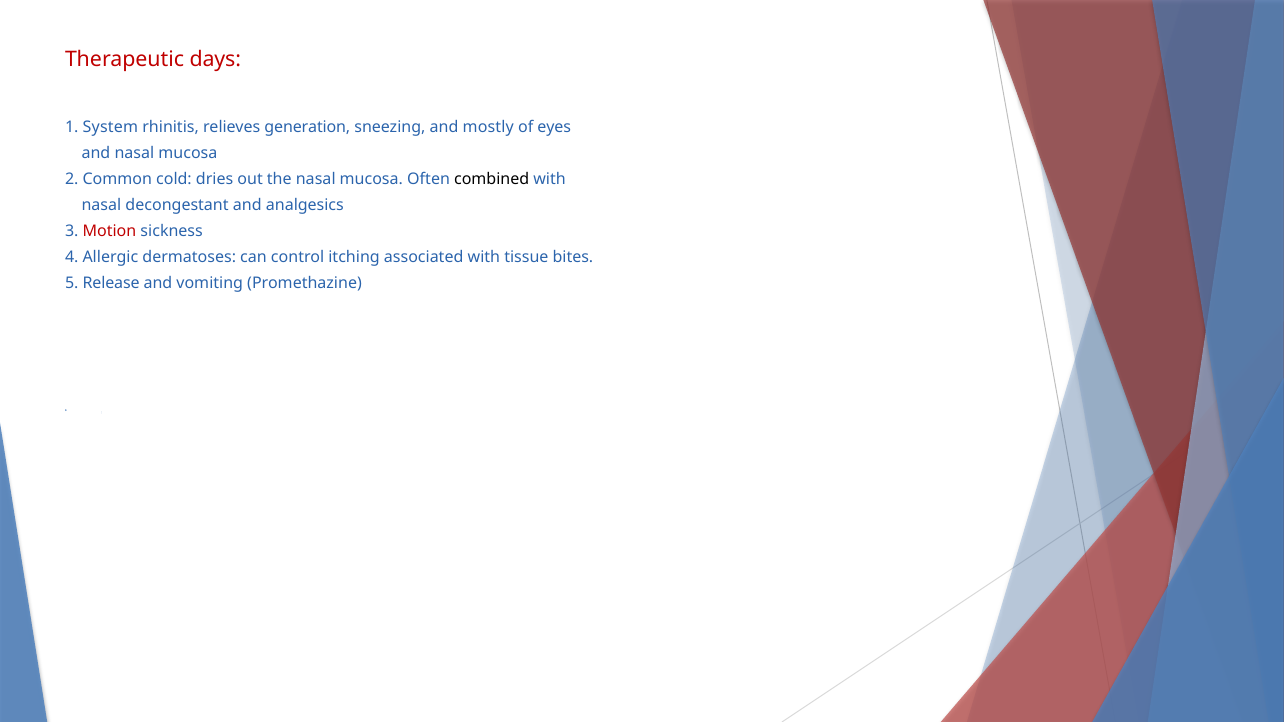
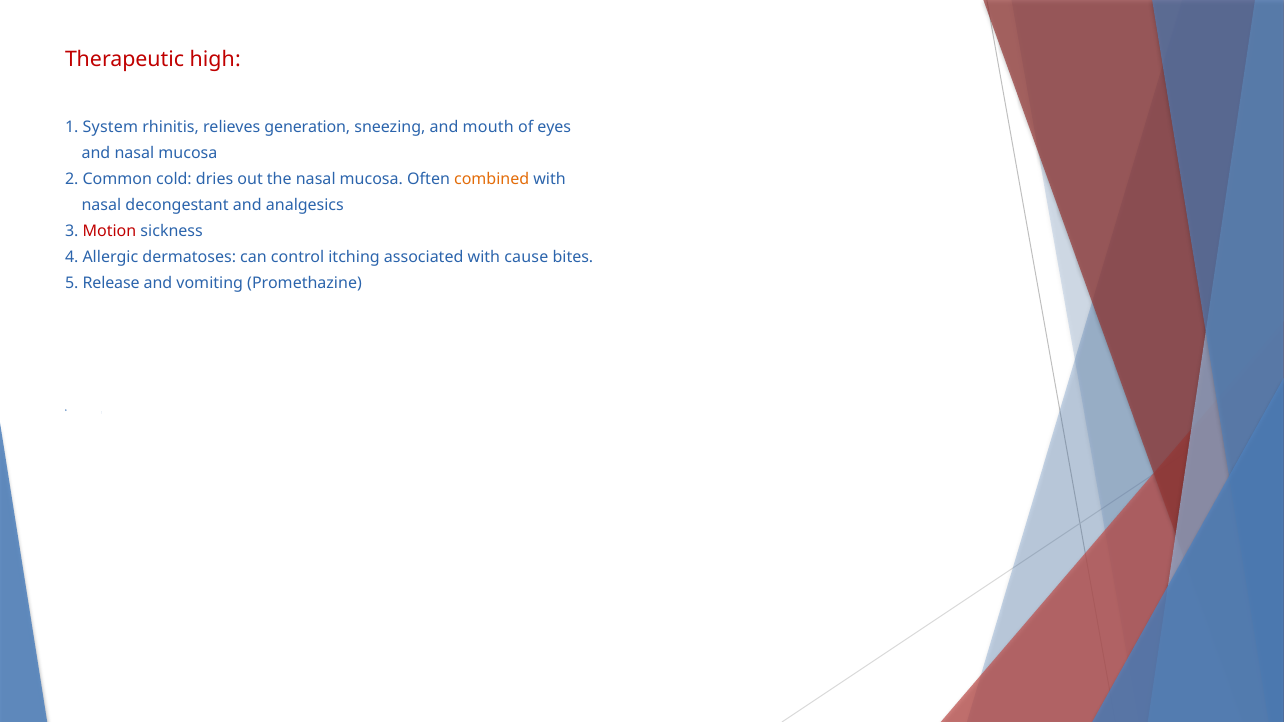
days: days -> high
mostly: mostly -> mouth
combined colour: black -> orange
tissue: tissue -> cause
